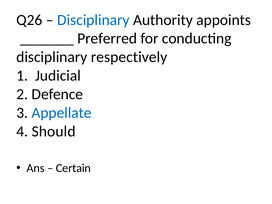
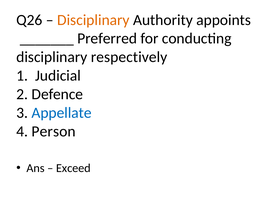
Disciplinary at (93, 20) colour: blue -> orange
Should: Should -> Person
Certain: Certain -> Exceed
